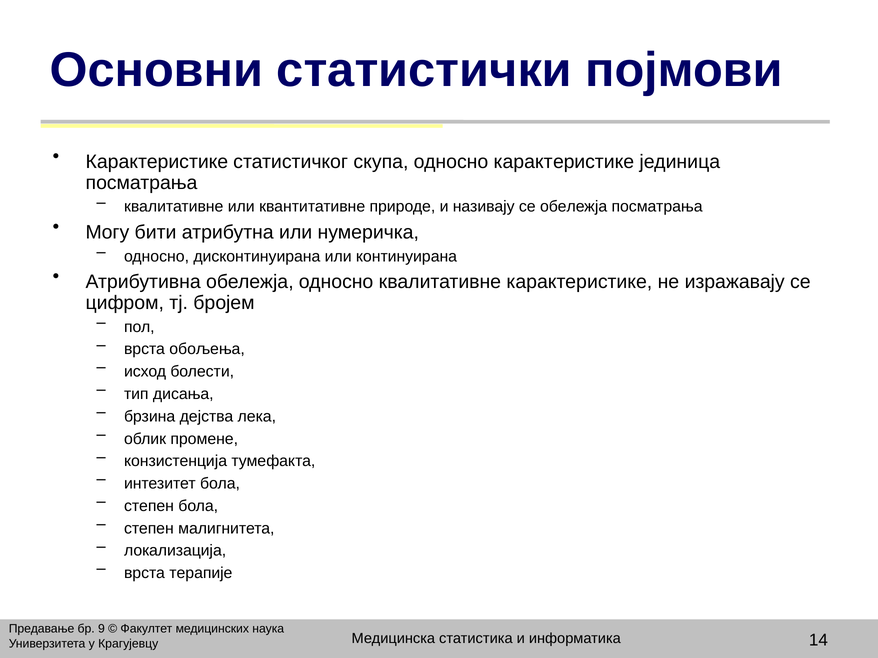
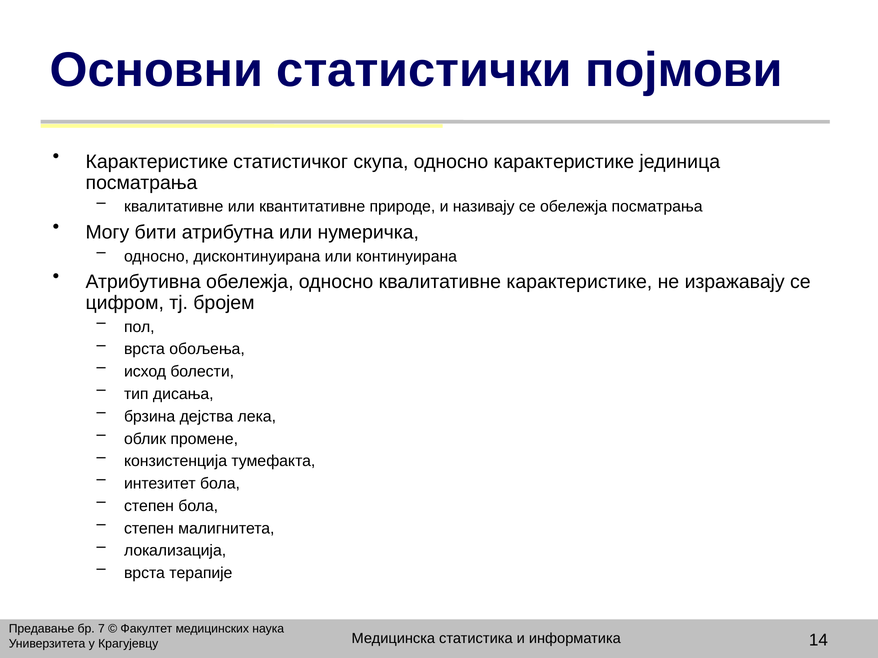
9: 9 -> 7
